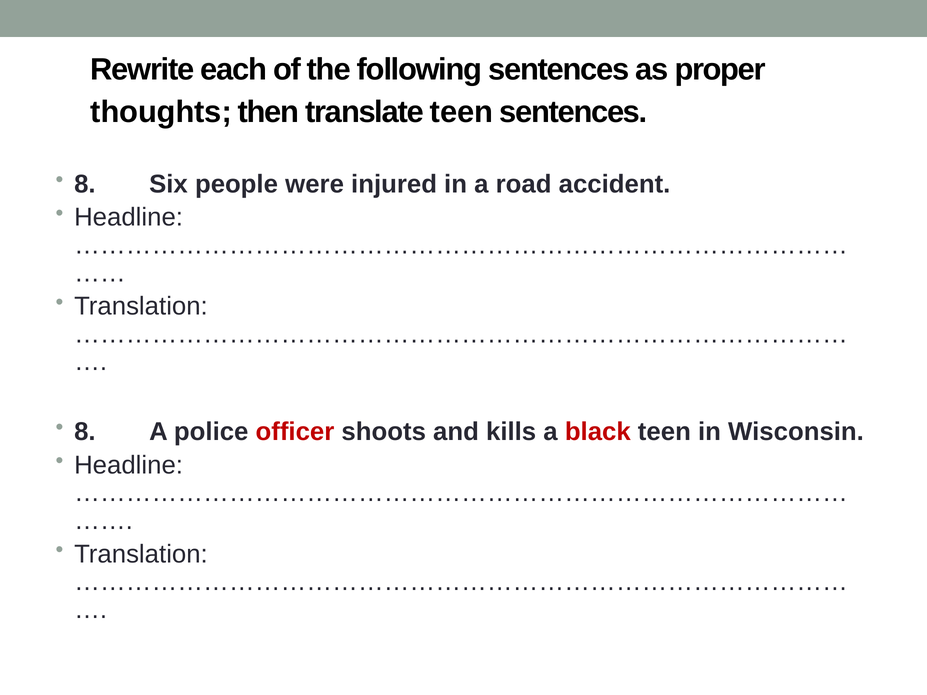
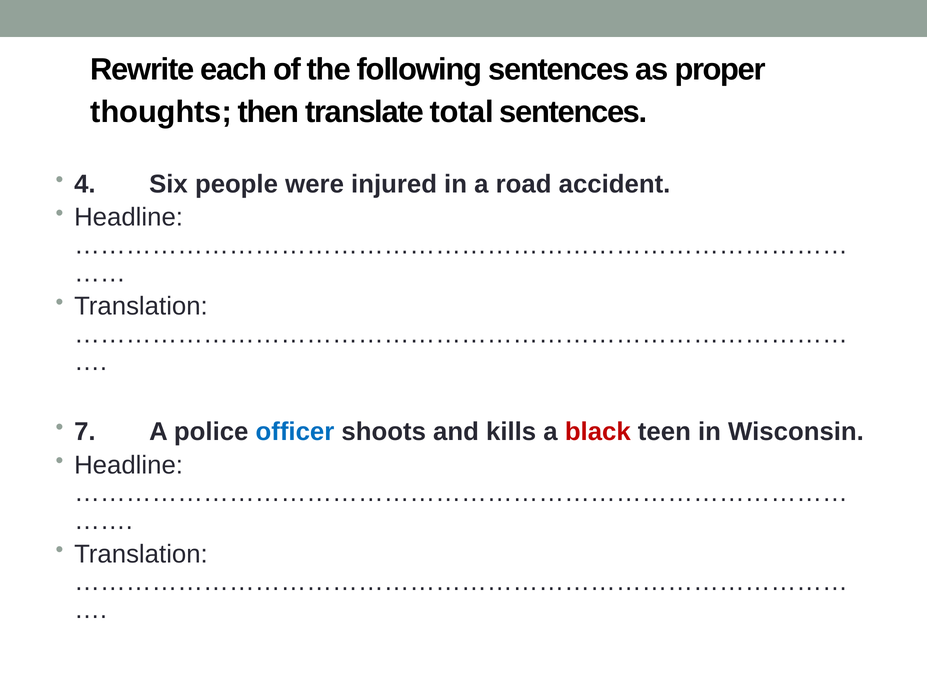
translate teen: teen -> total
8 at (85, 184): 8 -> 4
8 at (85, 432): 8 -> 7
officer colour: red -> blue
